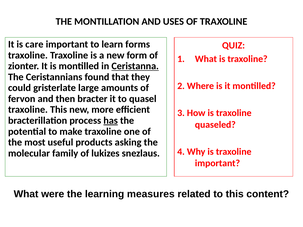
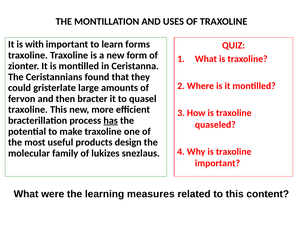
care: care -> with
Ceristanna underline: present -> none
asking: asking -> design
